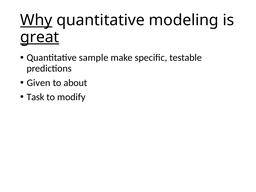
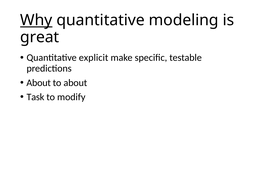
great underline: present -> none
sample: sample -> explicit
Given at (39, 83): Given -> About
